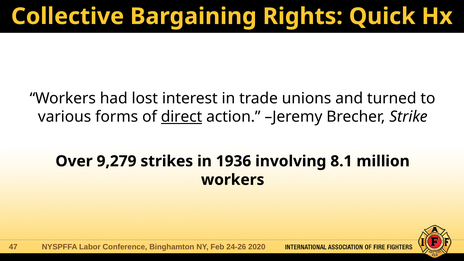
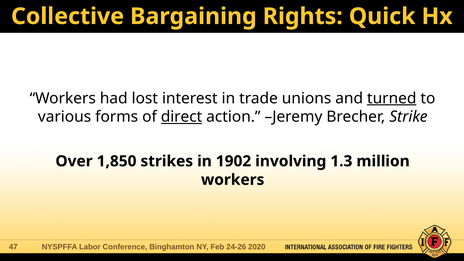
turned underline: none -> present
9,279: 9,279 -> 1,850
1936: 1936 -> 1902
8.1: 8.1 -> 1.3
